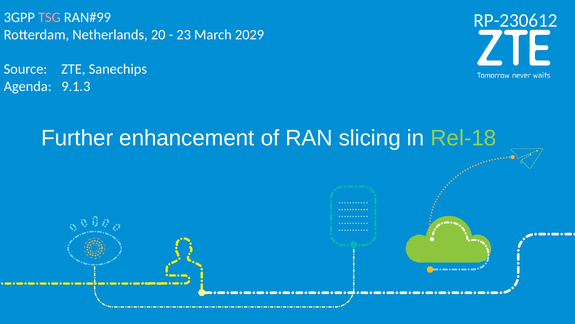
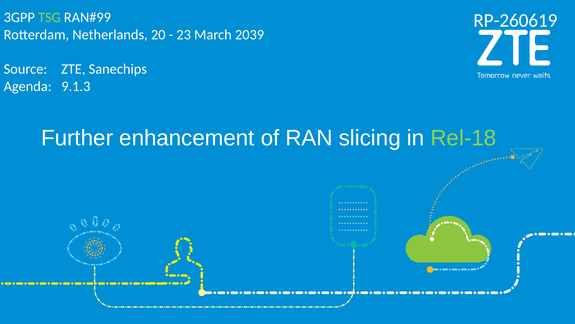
TSG colour: pink -> light green
RP-230612: RP-230612 -> RP-260619
2029: 2029 -> 2039
